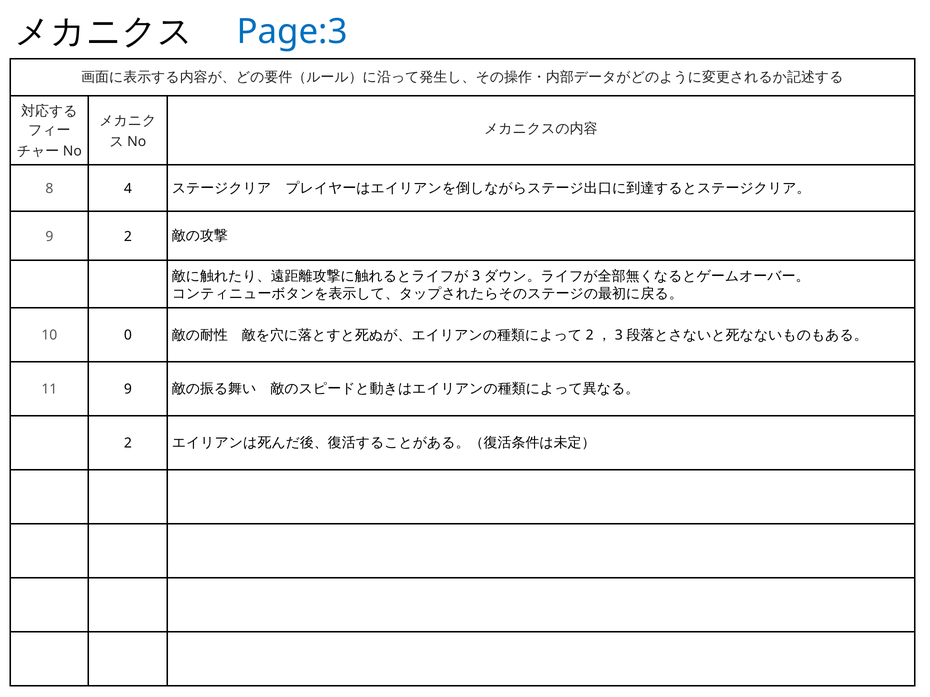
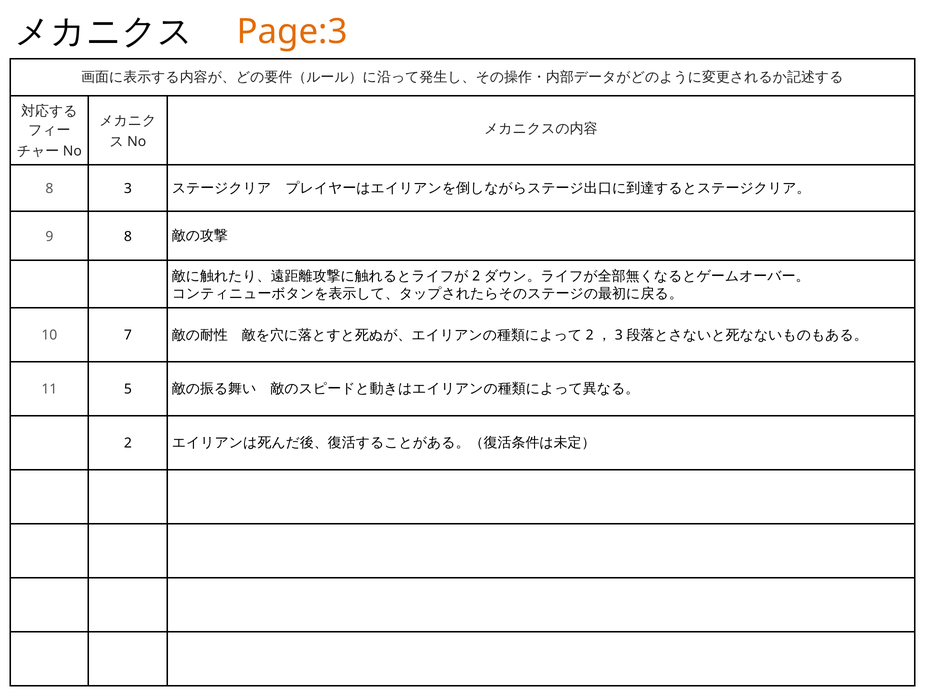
Page:3 colour: blue -> orange
8 4: 4 -> 3
9 2: 2 -> 8
3 at (476, 276): 3 -> 2
0: 0 -> 7
11 9: 9 -> 5
